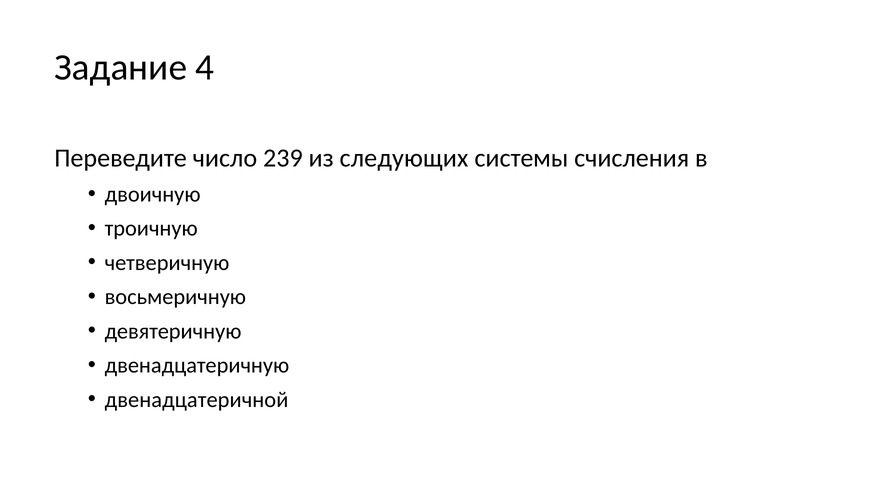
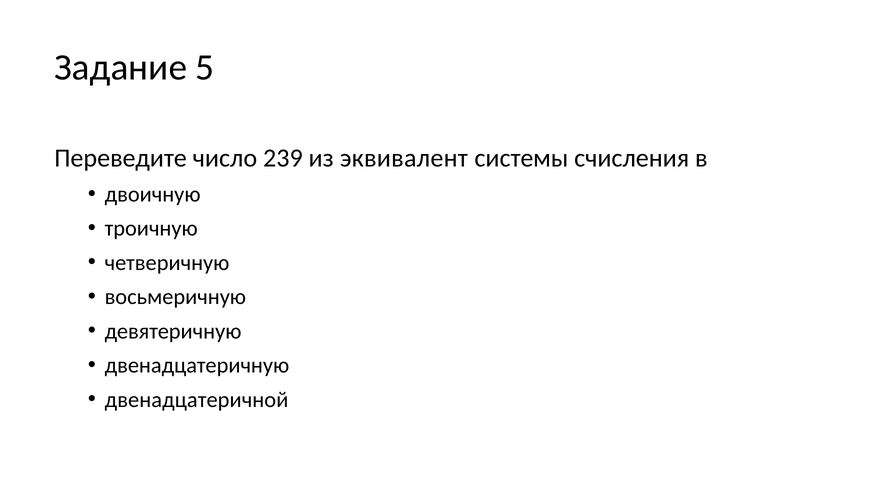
4: 4 -> 5
следующих: следующих -> эквивалент
